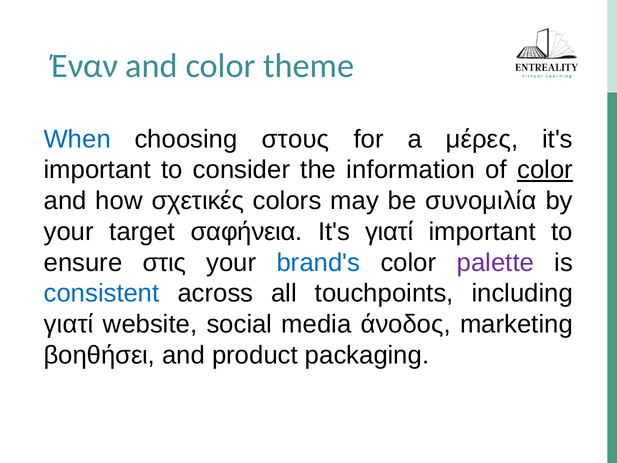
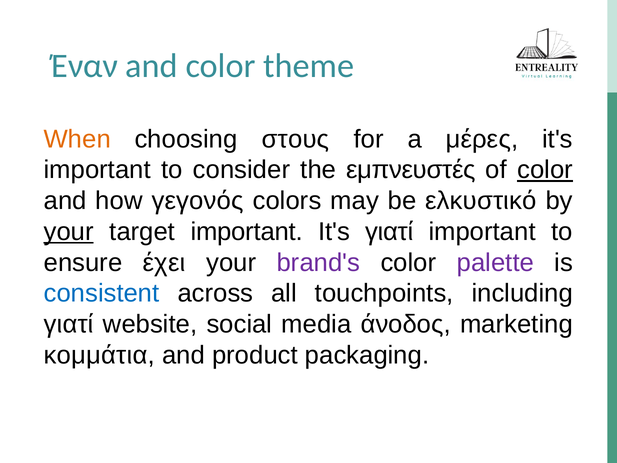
When colour: blue -> orange
information: information -> εμπνευστές
σχετικές: σχετικές -> γεγονός
συνομιλία: συνομιλία -> ελκυστικό
your at (69, 232) underline: none -> present
target σαφήνεια: σαφήνεια -> important
στις: στις -> έχει
brand's colour: blue -> purple
βοηθήσει: βοηθήσει -> κομμάτια
